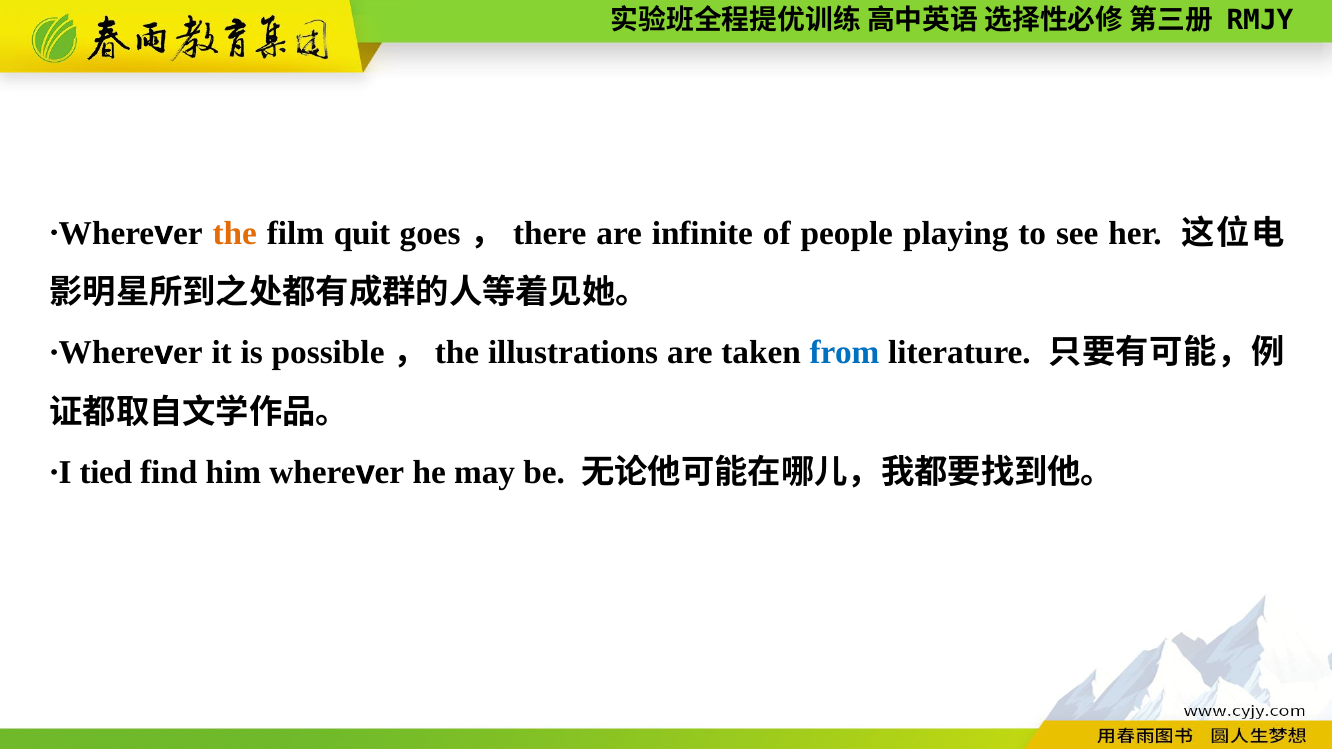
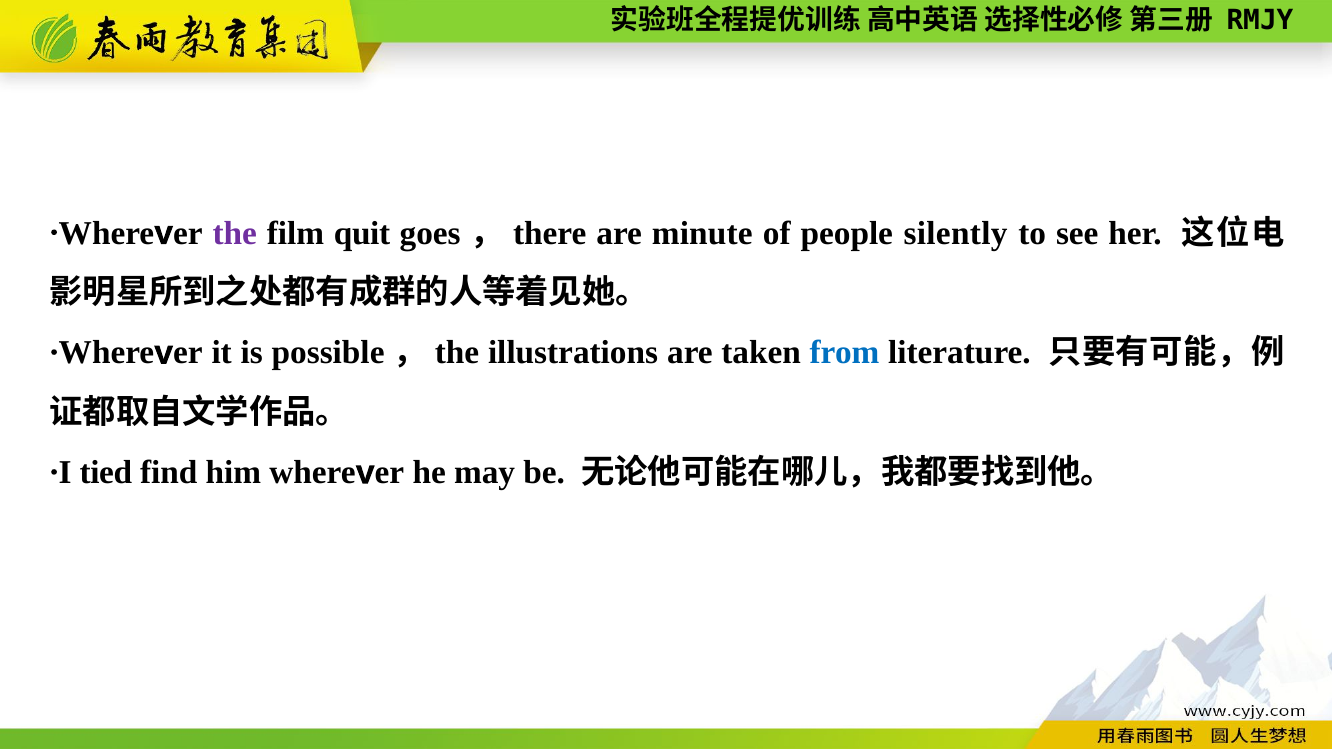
the at (235, 233) colour: orange -> purple
infinite: infinite -> minute
playing: playing -> silently
